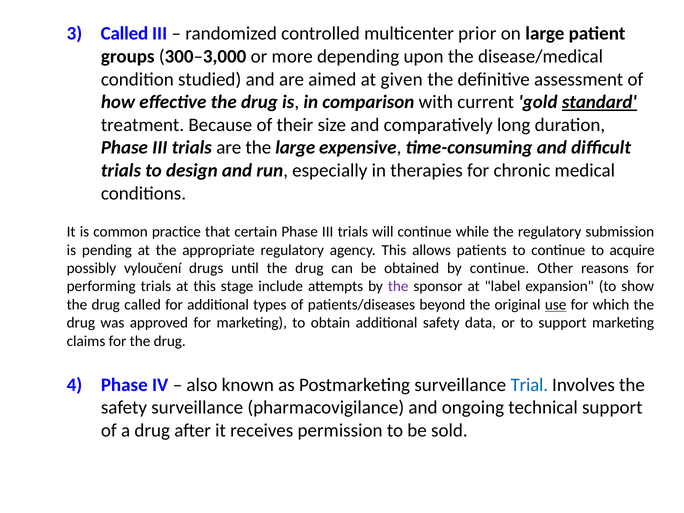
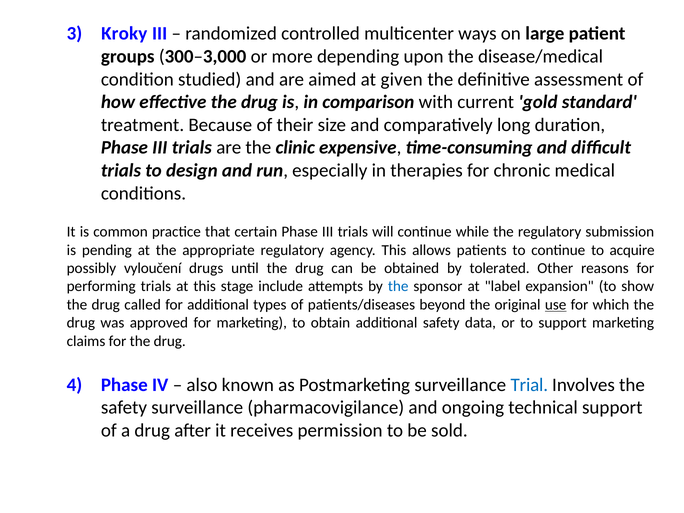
Called at (124, 34): Called -> Kroky
prior: prior -> ways
standard underline: present -> none
the large: large -> clinic
by continue: continue -> tolerated
the at (398, 286) colour: purple -> blue
